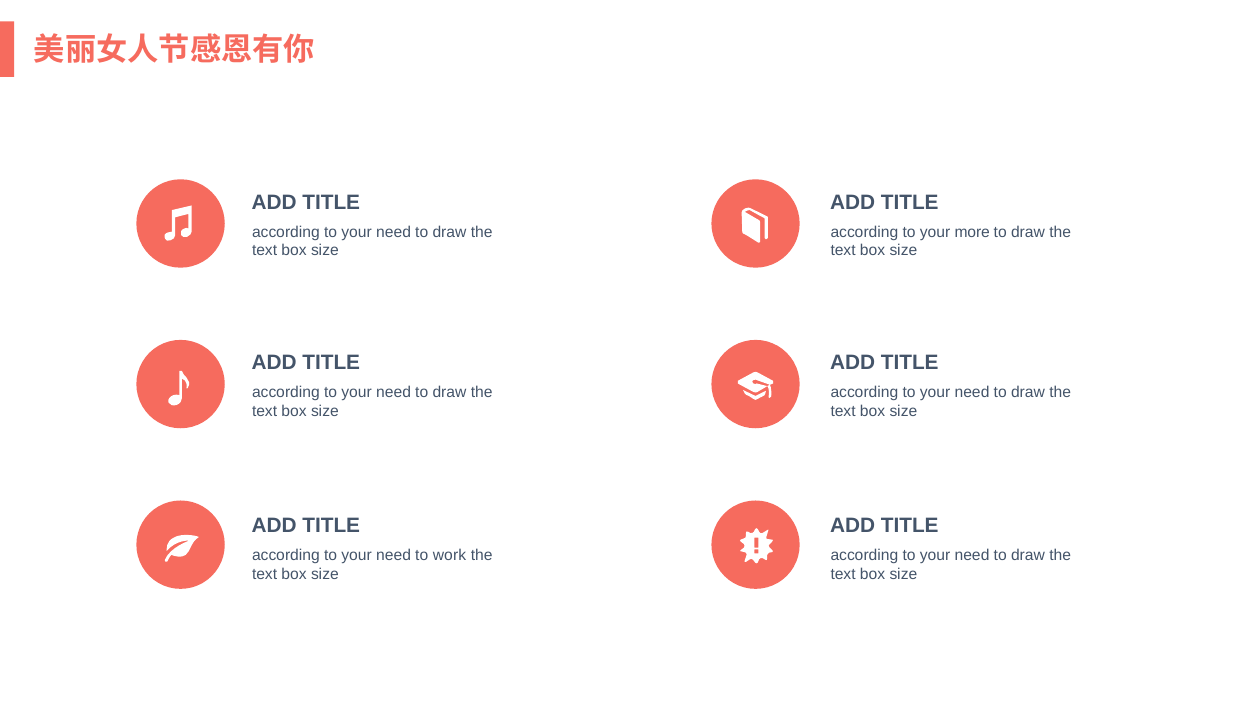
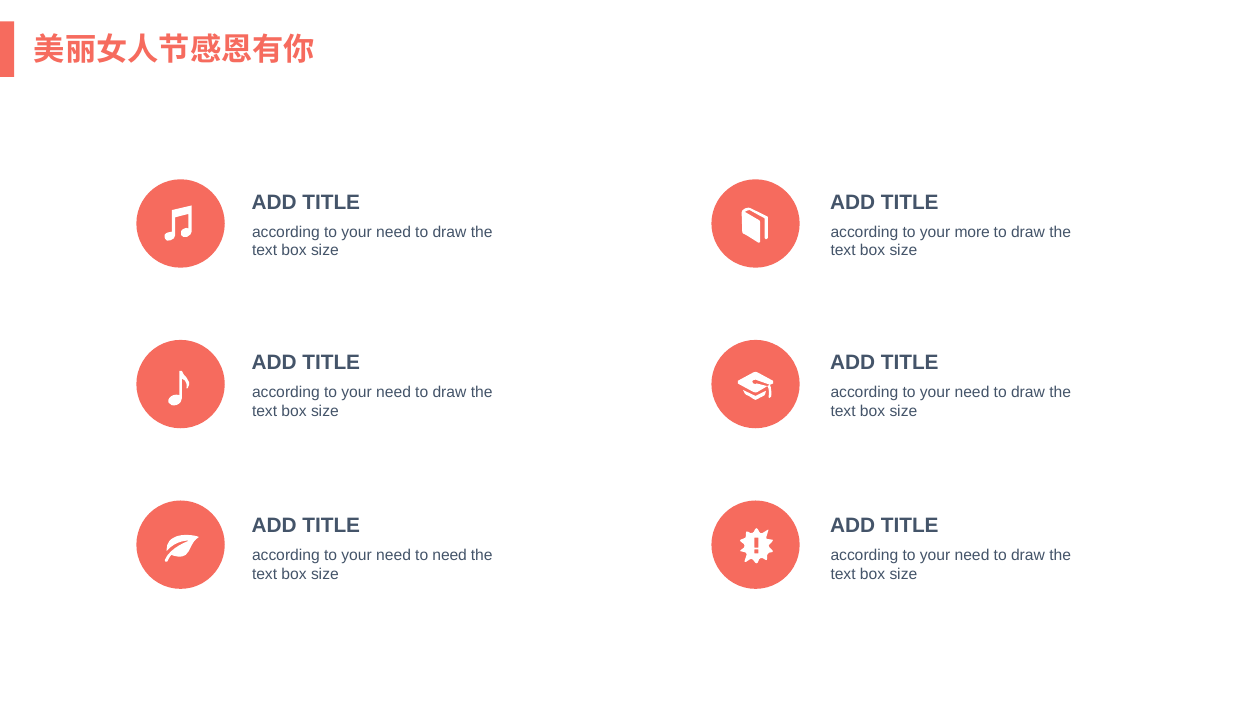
to work: work -> need
